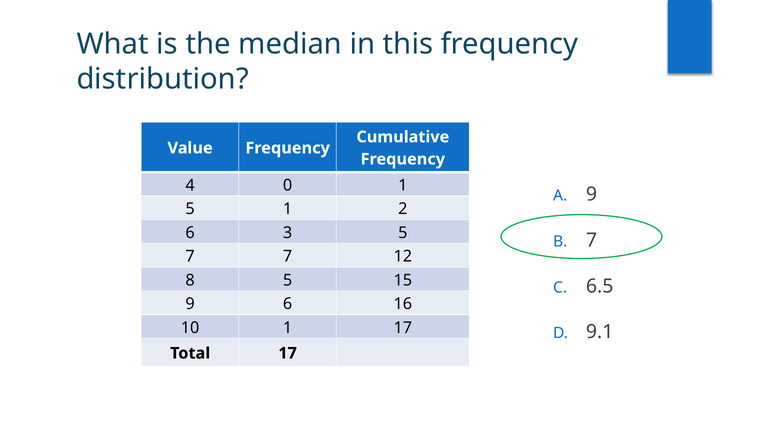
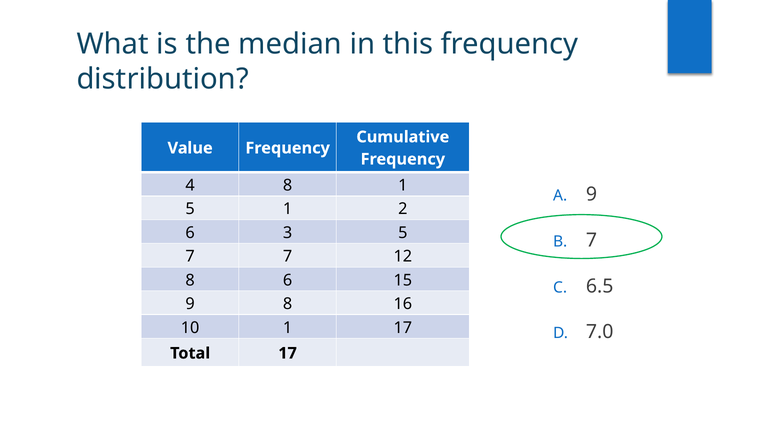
4 0: 0 -> 8
8 5: 5 -> 6
9 6: 6 -> 8
9.1: 9.1 -> 7.0
